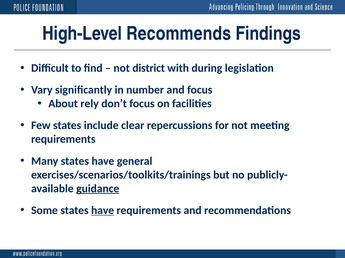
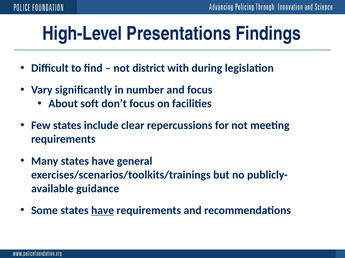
Recommends: Recommends -> Presentations
rely: rely -> soft
guidance underline: present -> none
